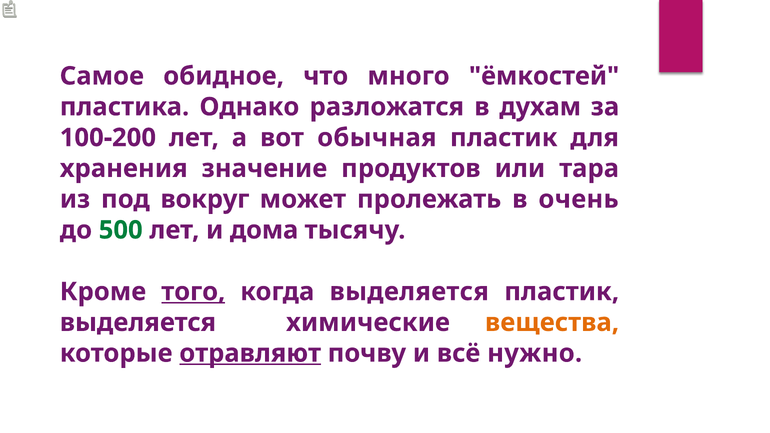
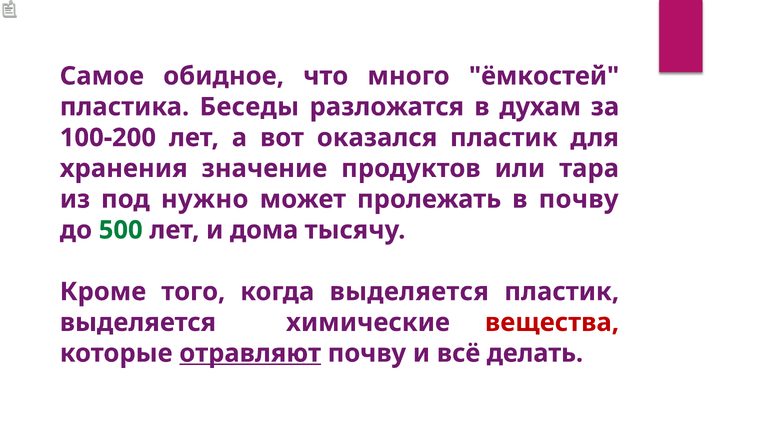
Однако: Однако -> Беседы
обычная: обычная -> оказался
вокруг: вокруг -> нужно
в очень: очень -> почву
того underline: present -> none
вещества colour: orange -> red
нужно: нужно -> делать
